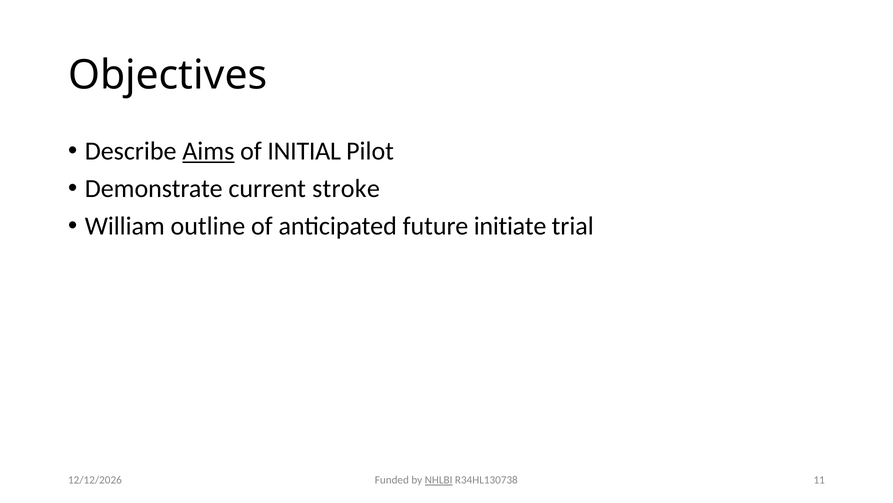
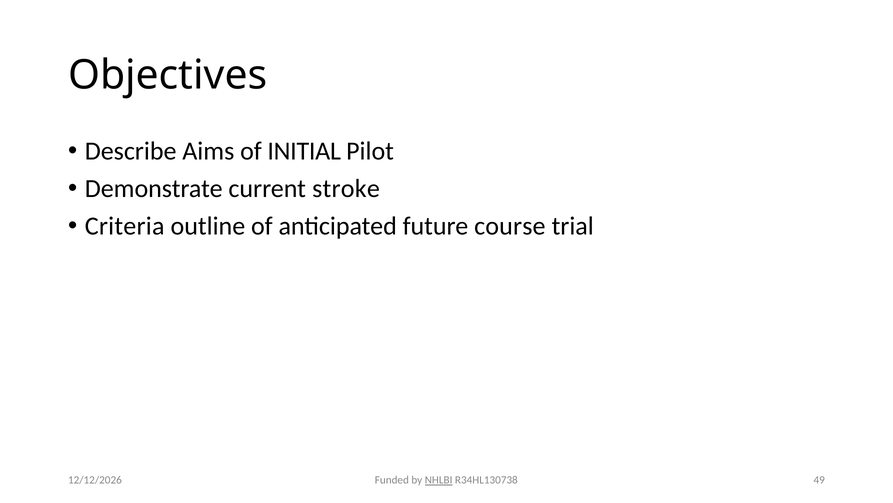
Aims underline: present -> none
William: William -> Criteria
initiate: initiate -> course
11: 11 -> 49
